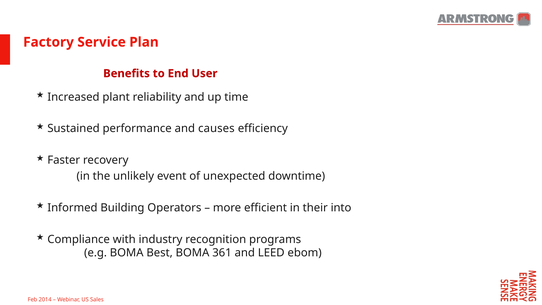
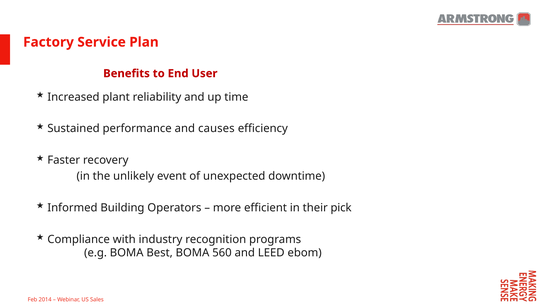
into: into -> pick
361: 361 -> 560
